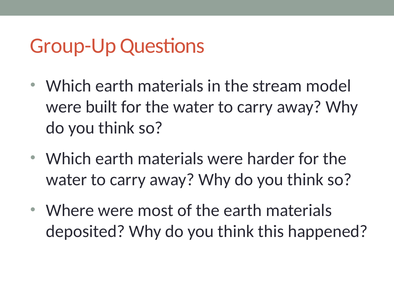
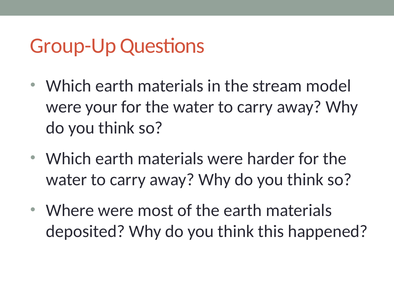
built: built -> your
